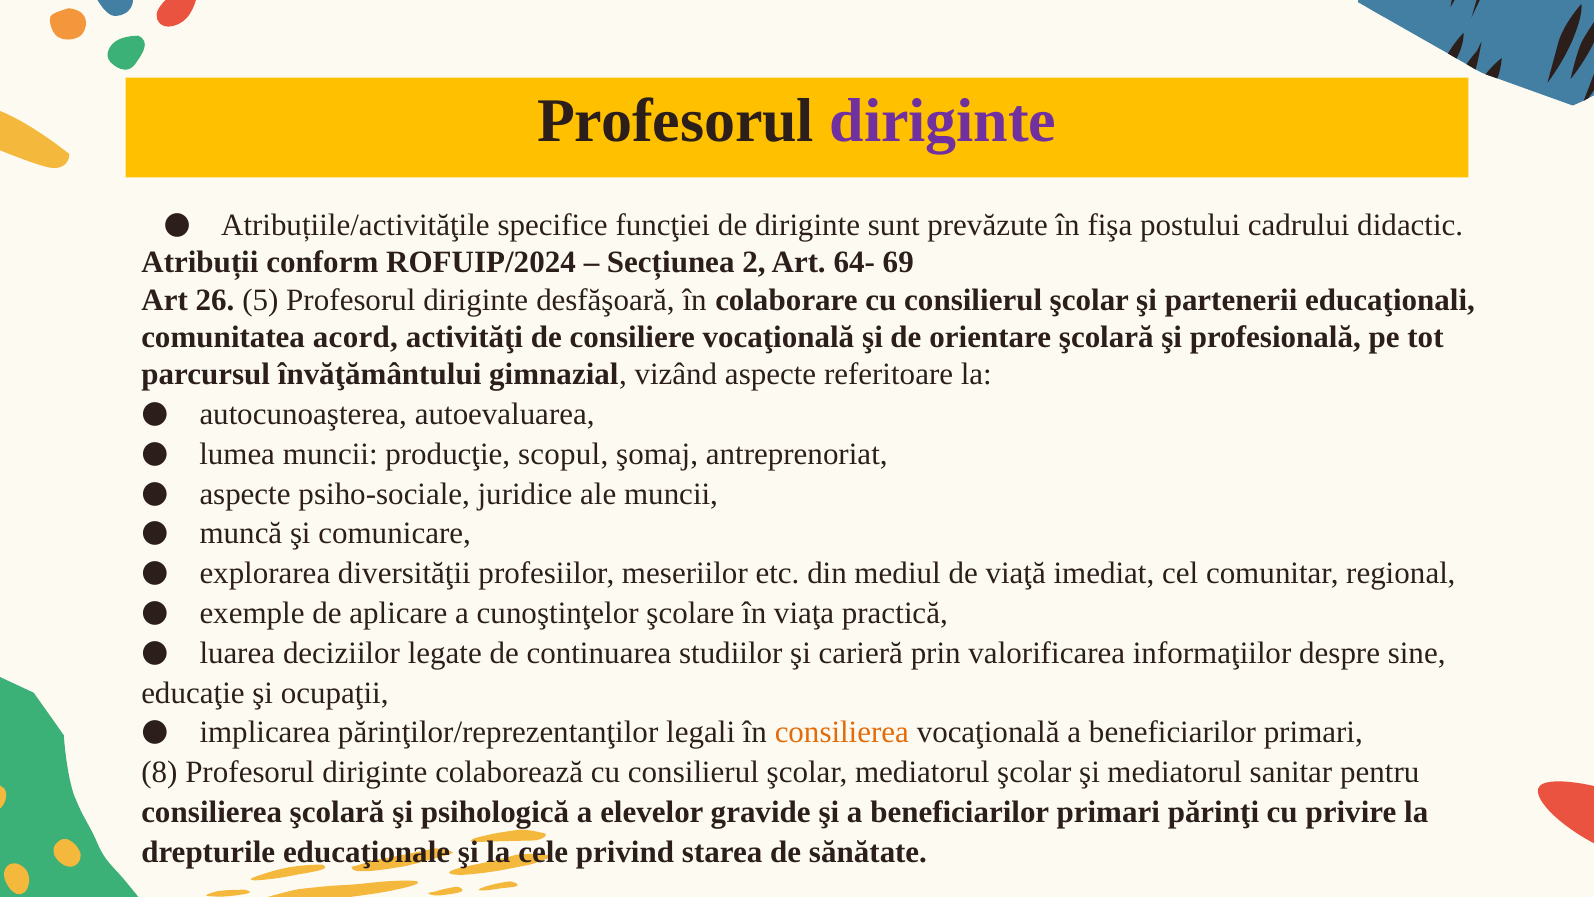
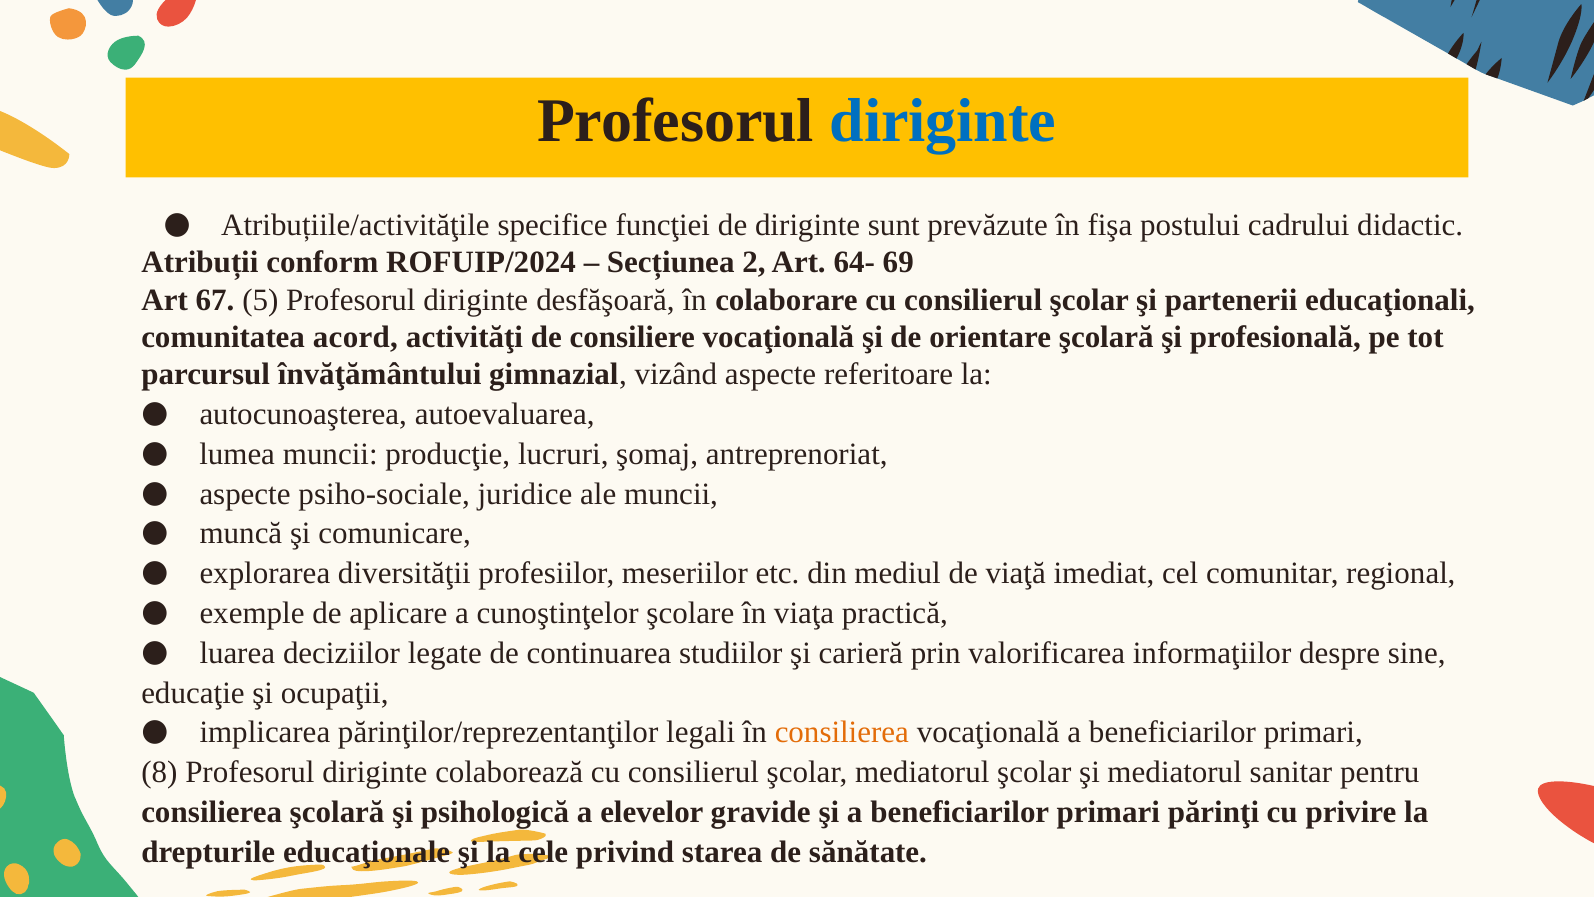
diriginte at (943, 120) colour: purple -> blue
26: 26 -> 67
scopul: scopul -> lucruri
